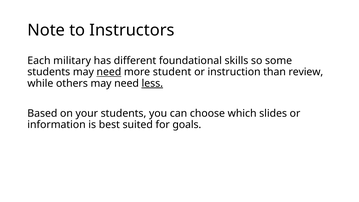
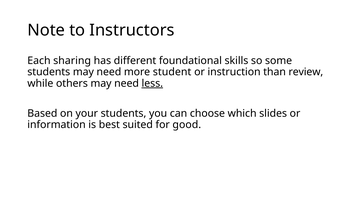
military: military -> sharing
need at (109, 72) underline: present -> none
goals: goals -> good
